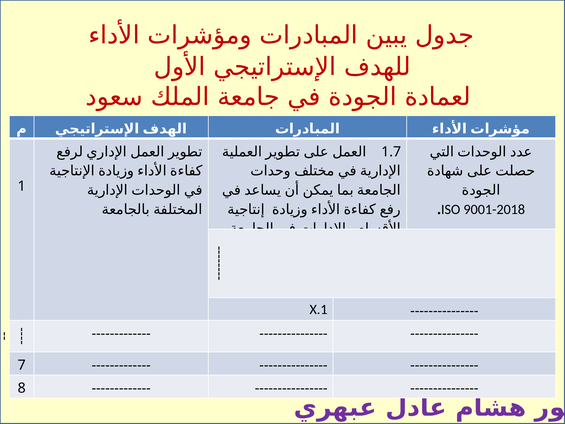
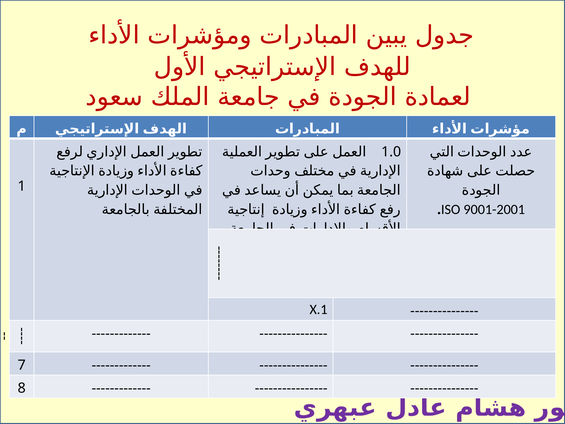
1.7: 1.7 -> 1.0
9001-2018: 9001-2018 -> 9001-2001
